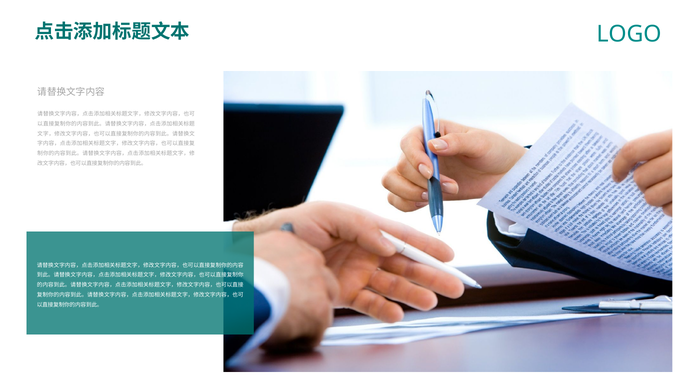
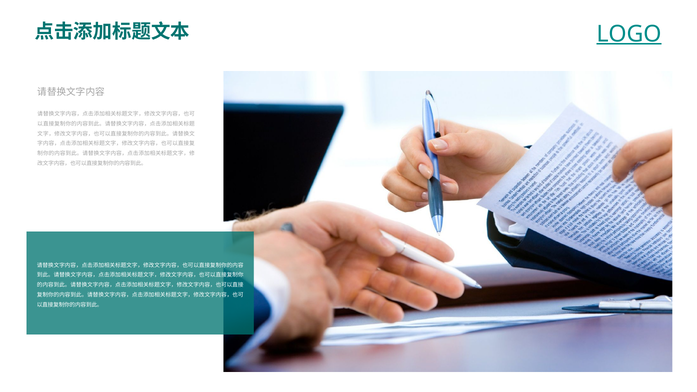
LOGO underline: none -> present
